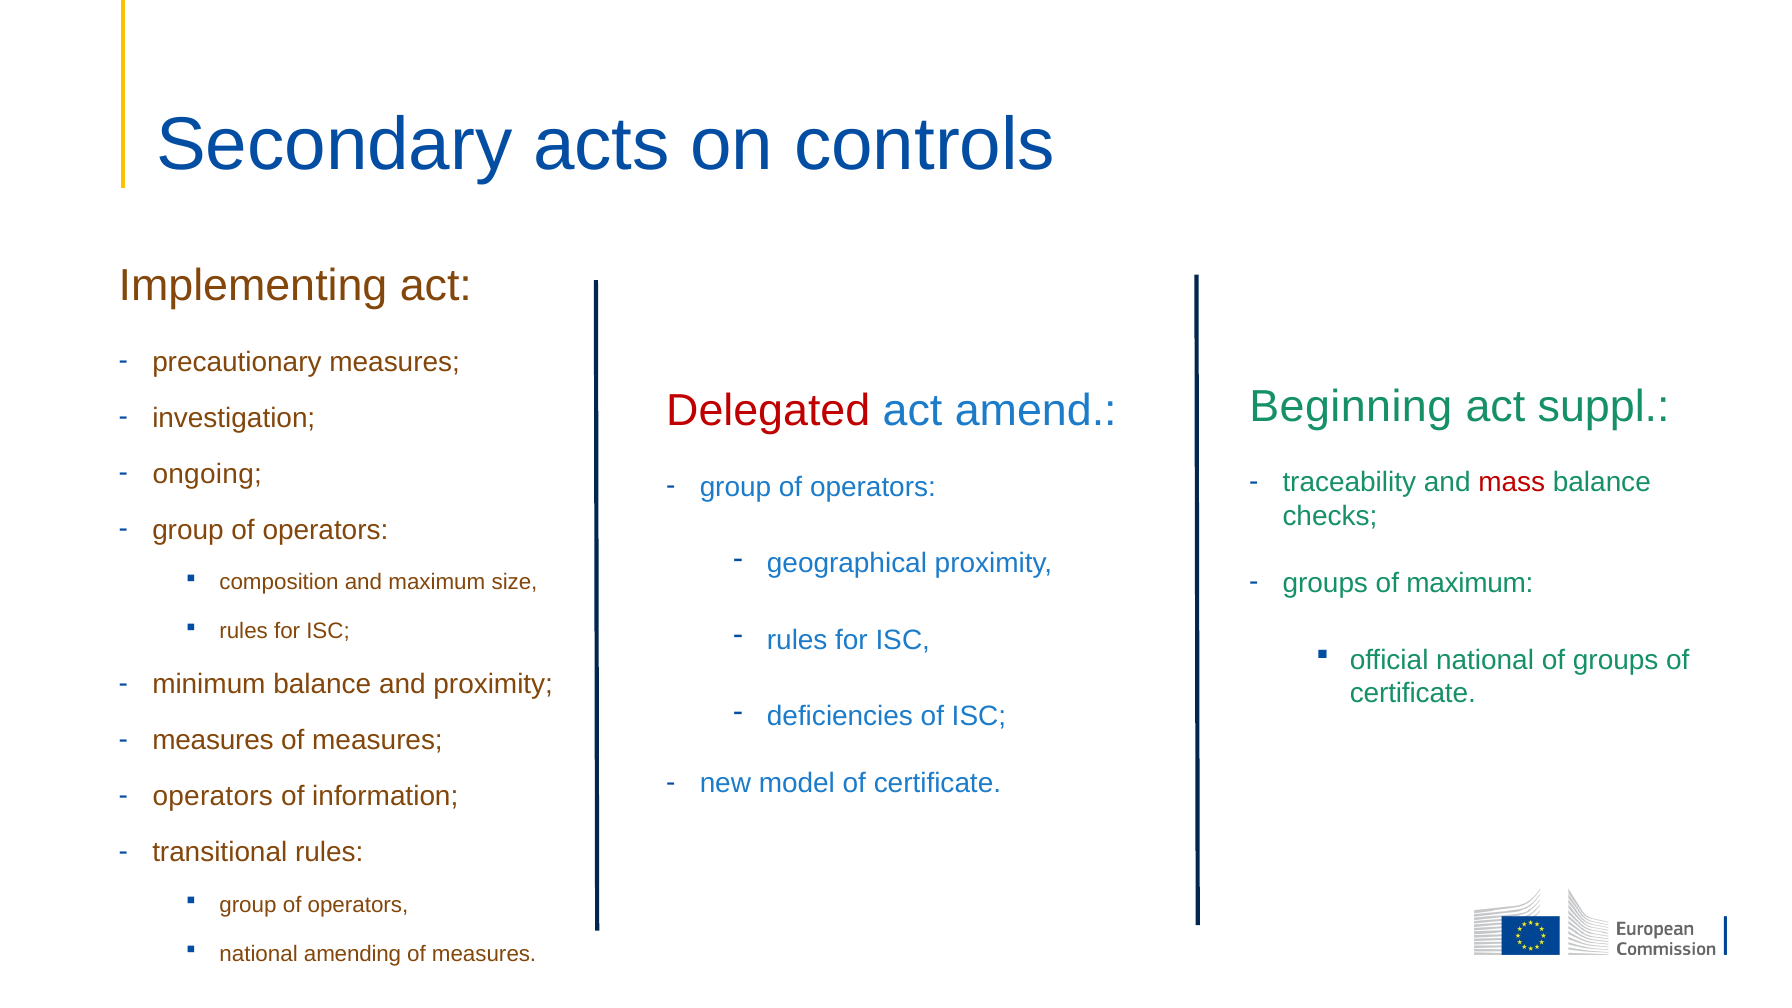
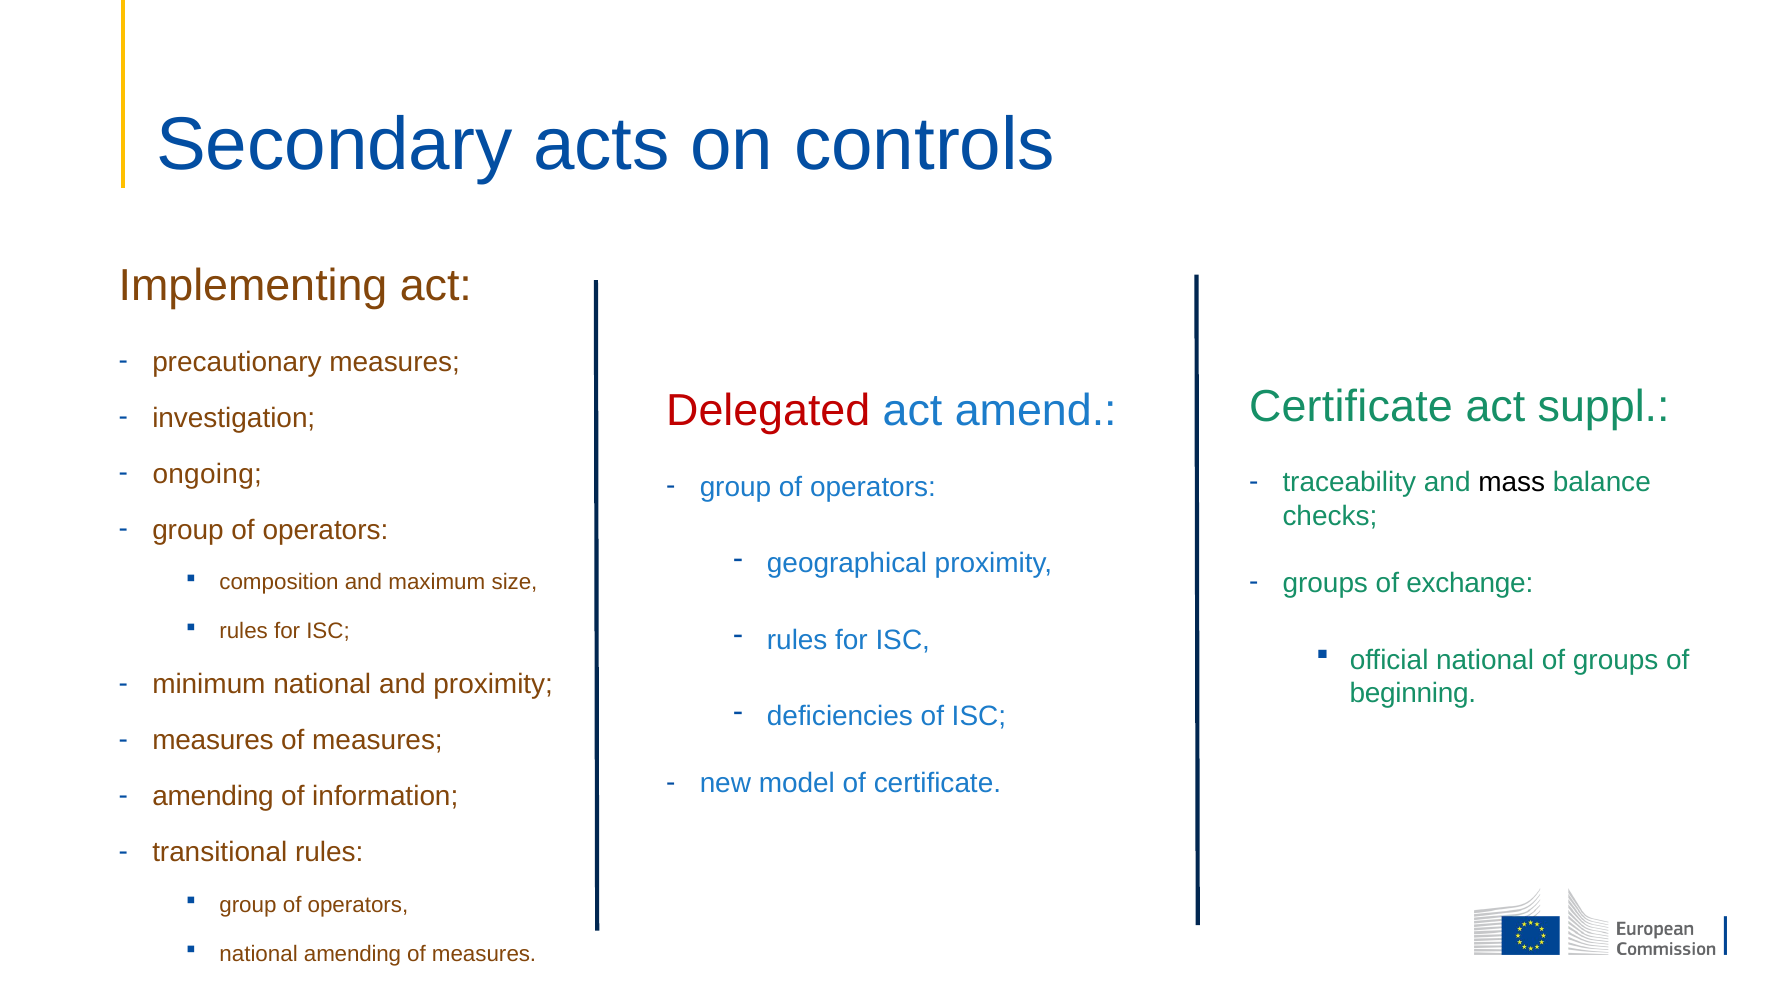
Beginning at (1351, 407): Beginning -> Certificate
mass colour: red -> black
of maximum: maximum -> exchange
minimum balance: balance -> national
certificate at (1413, 693): certificate -> beginning
operators at (213, 797): operators -> amending
